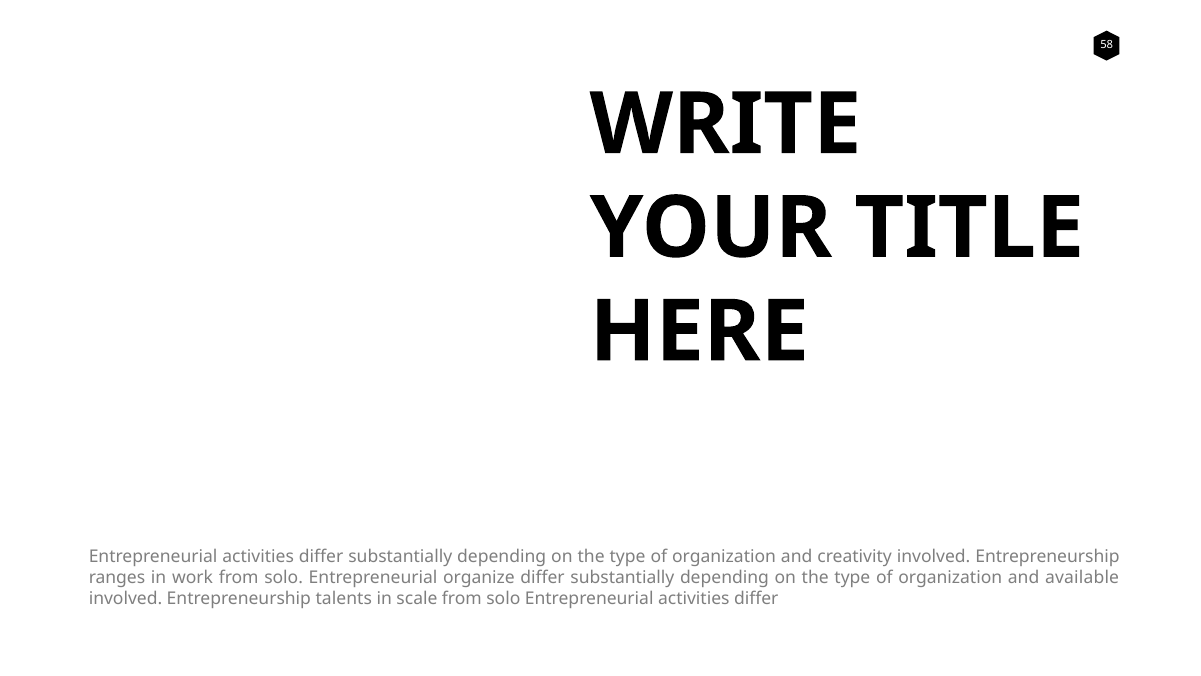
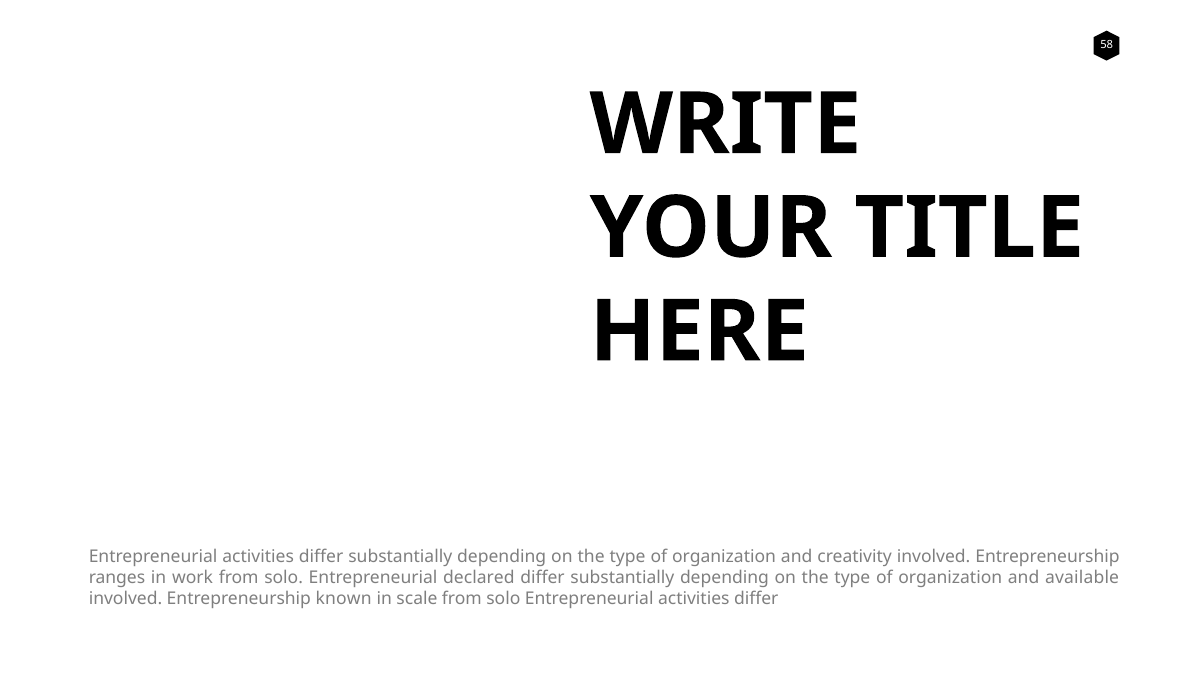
organize: organize -> declared
talents: talents -> known
